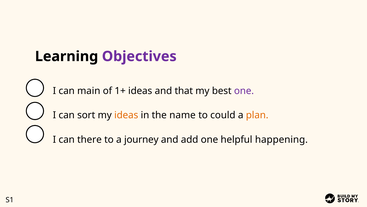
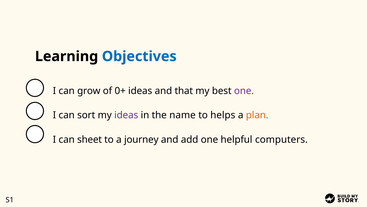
Objectives colour: purple -> blue
main: main -> grow
1+: 1+ -> 0+
ideas at (126, 115) colour: orange -> purple
could: could -> helps
there: there -> sheet
happening: happening -> computers
